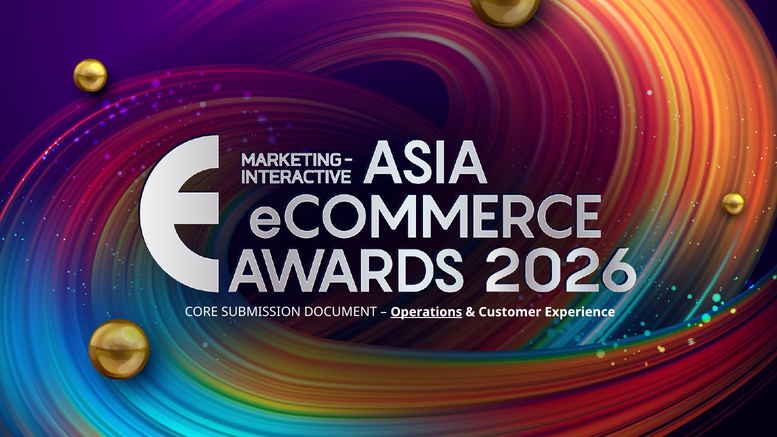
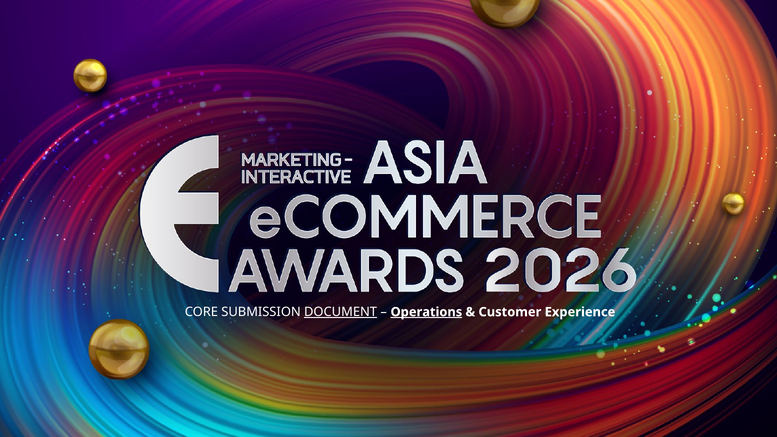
DOCUMENT underline: none -> present
